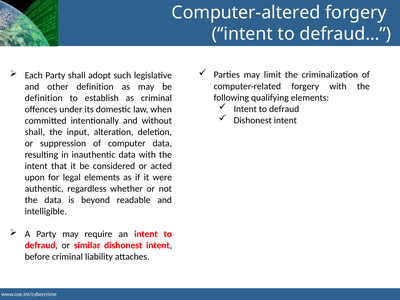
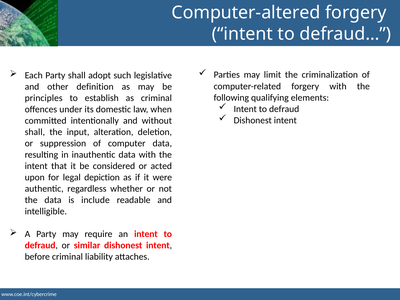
definition at (44, 98): definition -> principles
legal elements: elements -> depiction
beyond: beyond -> include
